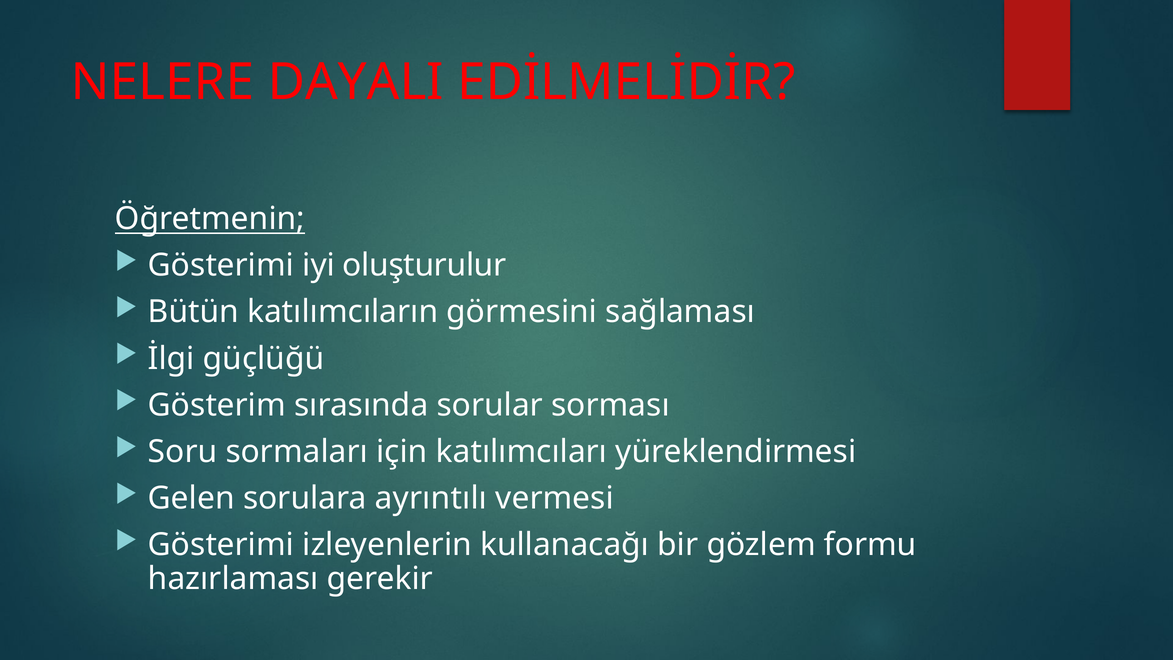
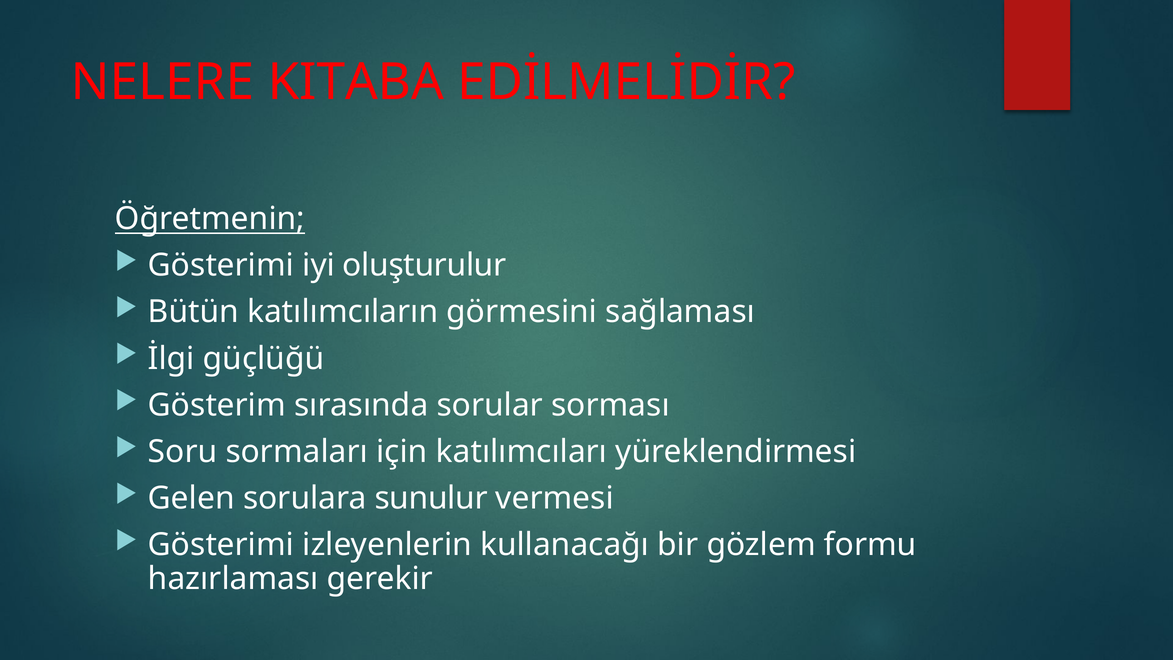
DAYALI: DAYALI -> KITABA
ayrıntılı: ayrıntılı -> sunulur
